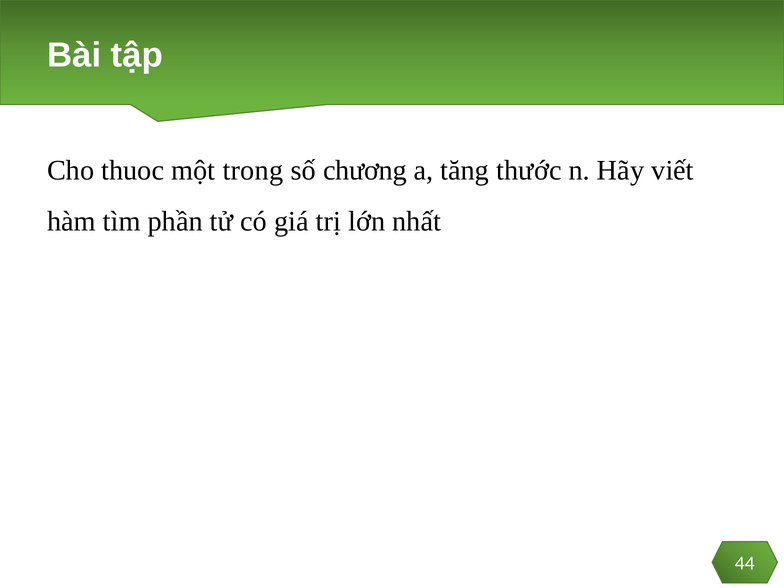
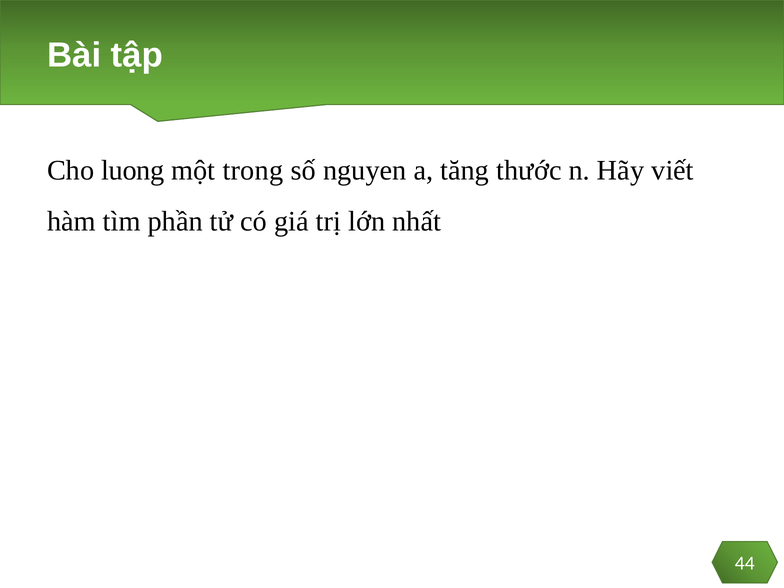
thuoc: thuoc -> luong
chương: chương -> nguyen
